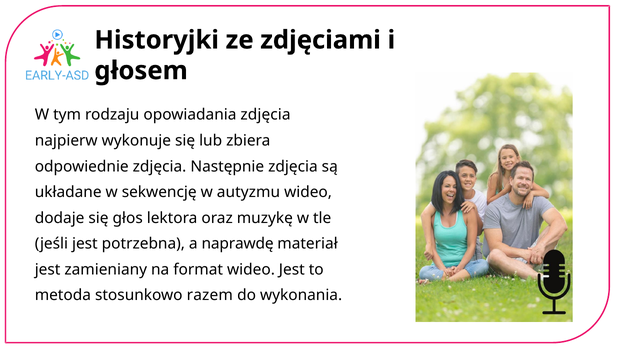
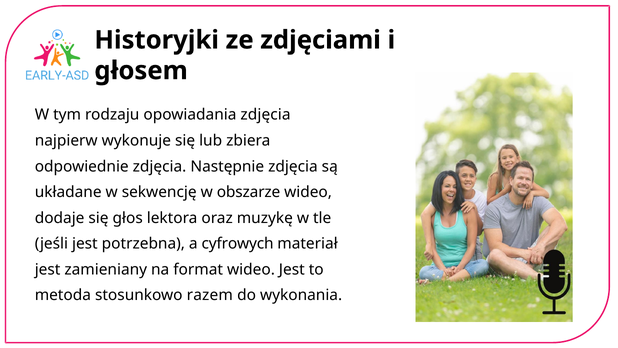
autyzmu: autyzmu -> obszarze
naprawdę: naprawdę -> cyfrowych
